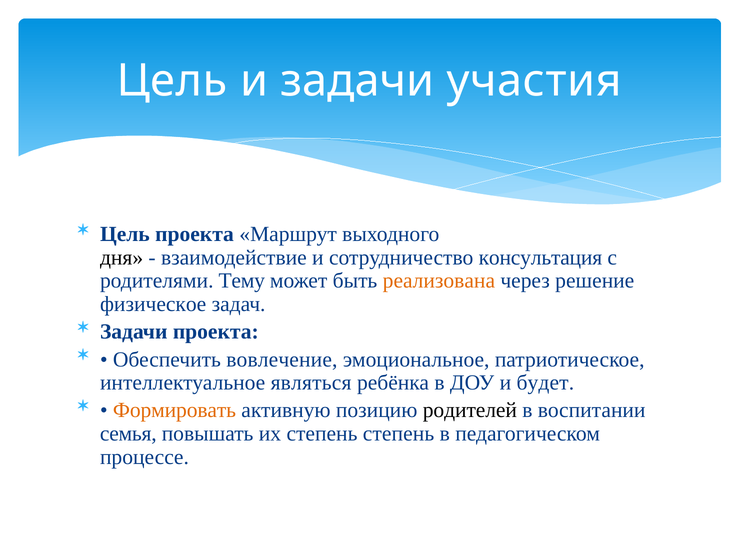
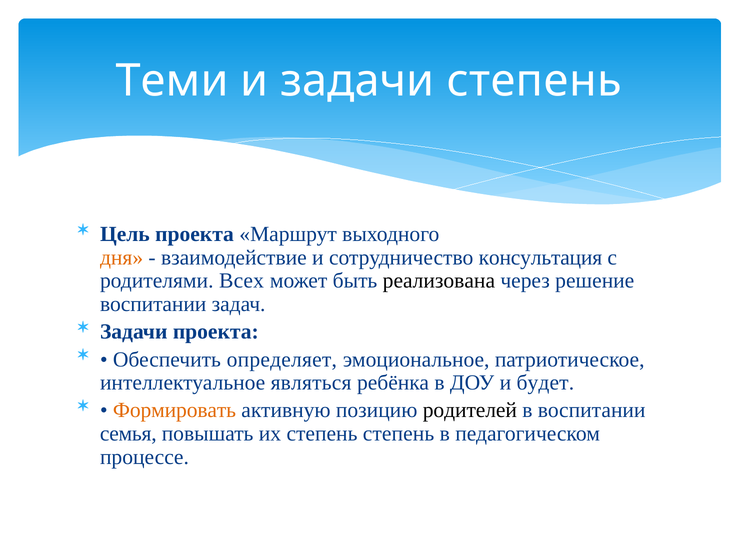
Цель at (172, 81): Цель -> Теми
задачи участия: участия -> степень
дня colour: black -> orange
Тему: Тему -> Всех
реализована colour: orange -> black
физическое at (153, 304): физическое -> воспитании
вовлечение: вовлечение -> определяет
